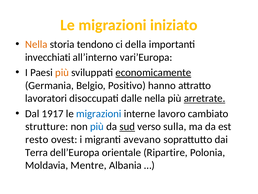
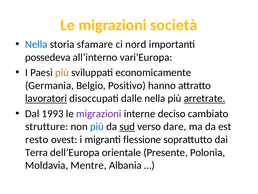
iniziato: iniziato -> società
Nella at (36, 44) colour: orange -> blue
tendono: tendono -> sfamare
della: della -> nord
invecchiati: invecchiati -> possedeva
economicamente underline: present -> none
lavoratori underline: none -> present
1917: 1917 -> 1993
migrazioni at (99, 113) colour: blue -> purple
lavoro: lavoro -> deciso
sulla: sulla -> dare
avevano: avevano -> flessione
Ripartire: Ripartire -> Presente
